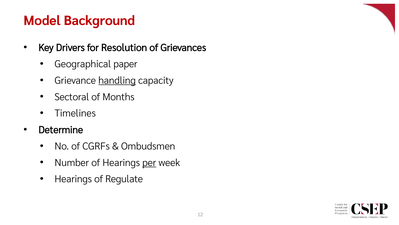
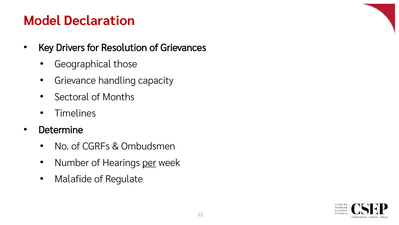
Background: Background -> Declaration
paper: paper -> those
handling underline: present -> none
Hearings at (73, 179): Hearings -> Malafide
